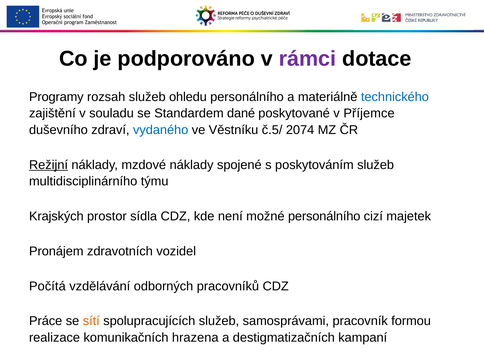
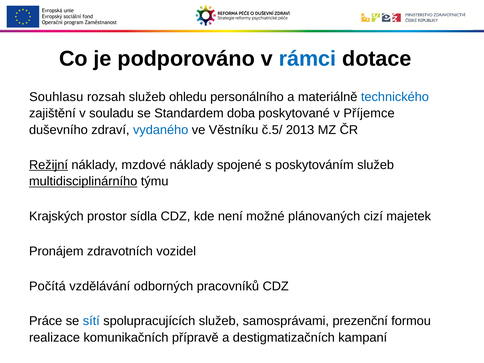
rámci colour: purple -> blue
Programy: Programy -> Souhlasu
dané: dané -> doba
2074: 2074 -> 2013
multidisciplinárního underline: none -> present
možné personálního: personálního -> plánovaných
sítí colour: orange -> blue
pracovník: pracovník -> prezenční
hrazena: hrazena -> přípravě
